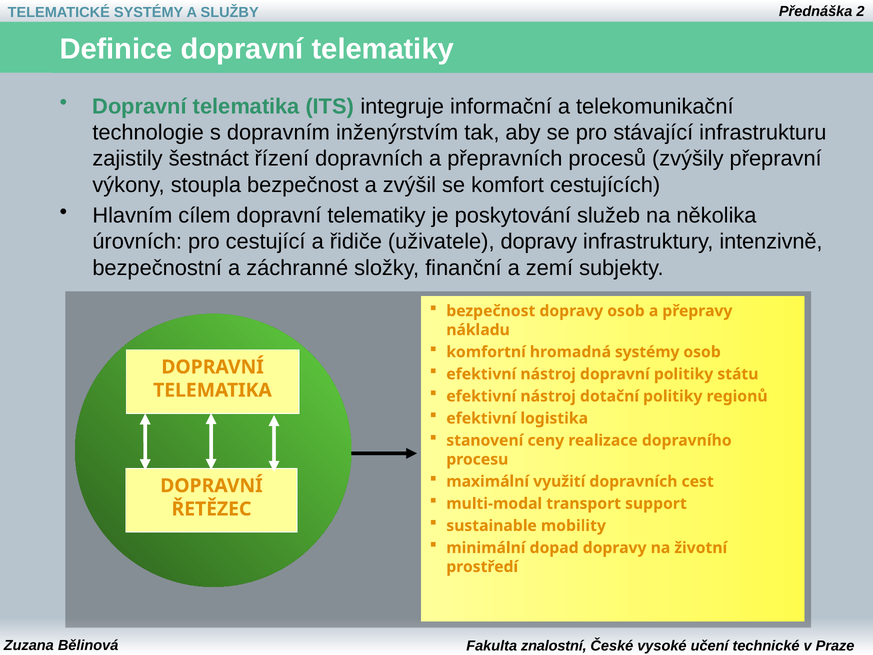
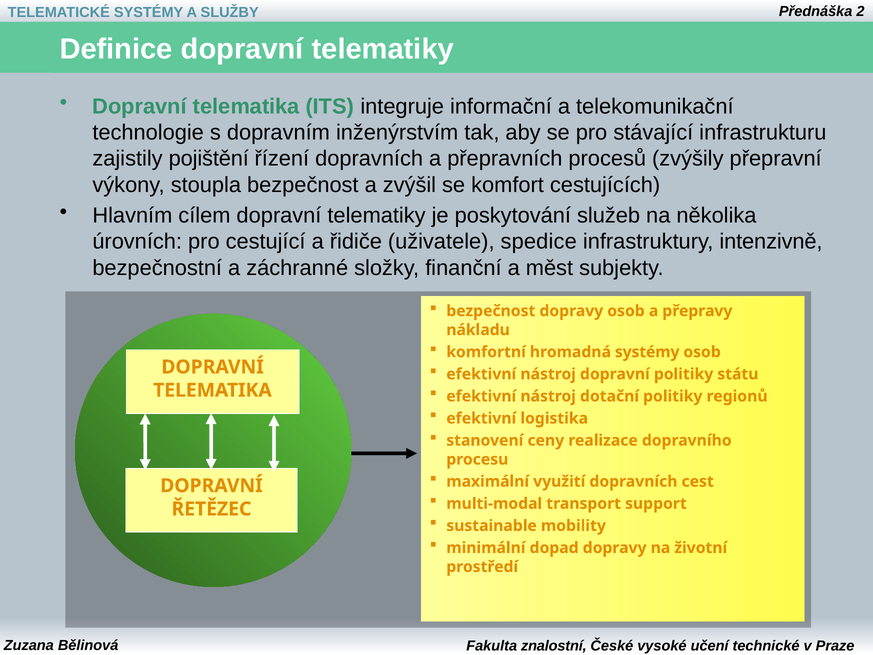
šestnáct: šestnáct -> pojištění
uživatele dopravy: dopravy -> spedice
zemí: zemí -> měst
